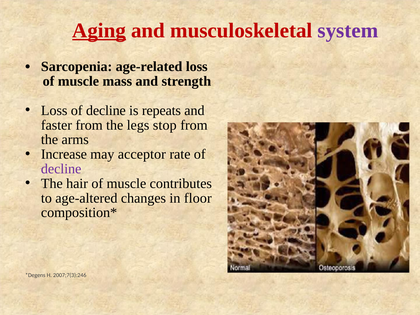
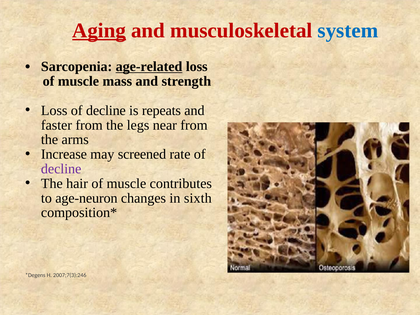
system colour: purple -> blue
age-related underline: none -> present
stop: stop -> near
acceptor: acceptor -> screened
age-altered: age-altered -> age-neuron
floor: floor -> sixth
